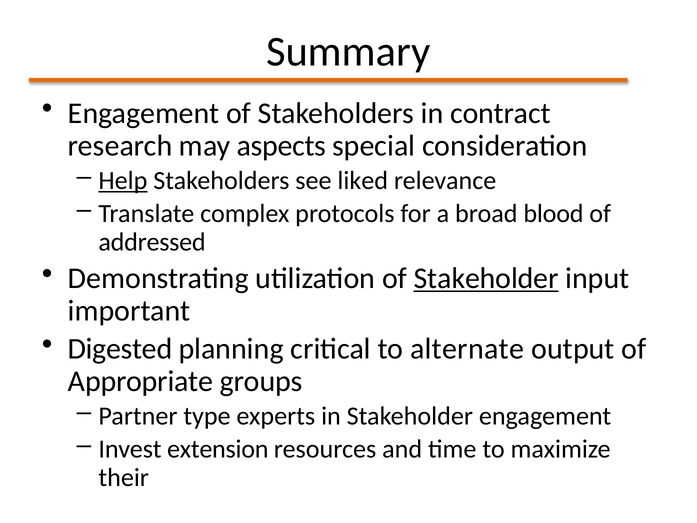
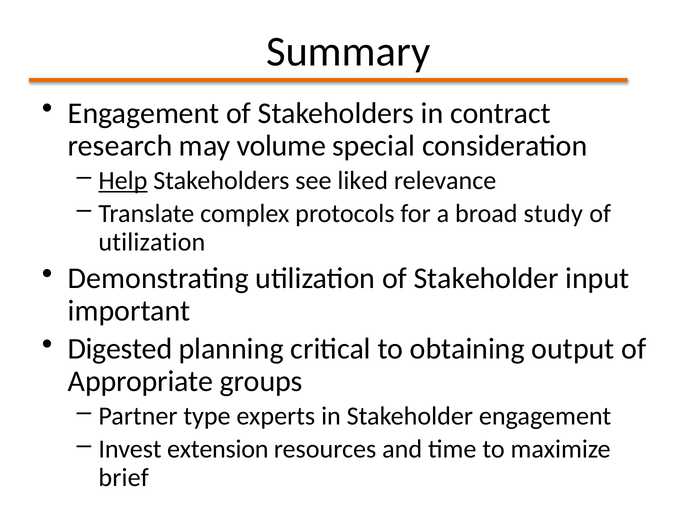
aspects: aspects -> volume
blood: blood -> study
addressed at (152, 242): addressed -> utilization
Stakeholder at (486, 278) underline: present -> none
alternate: alternate -> obtaining
their: their -> brief
